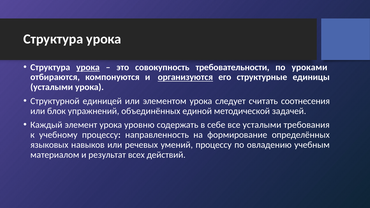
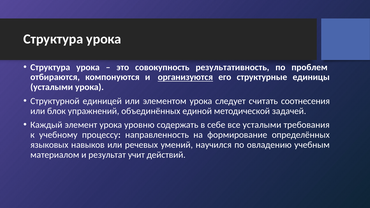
урока at (88, 67) underline: present -> none
требовательности: требовательности -> результативность
уроками: уроками -> проблем
умений процессу: процессу -> научился
всех: всех -> учит
